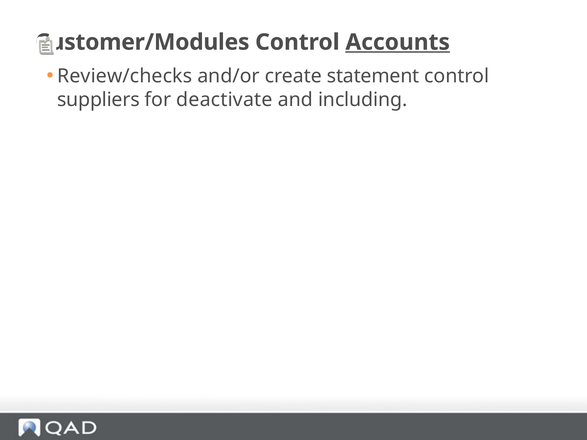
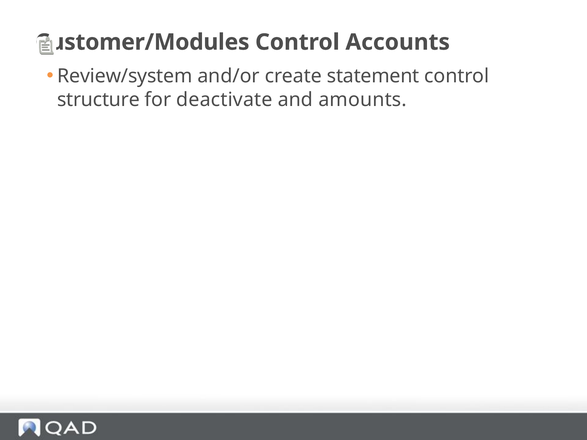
Accounts underline: present -> none
Review/checks: Review/checks -> Review/system
suppliers: suppliers -> structure
including: including -> amounts
